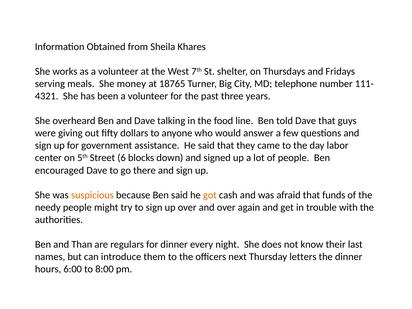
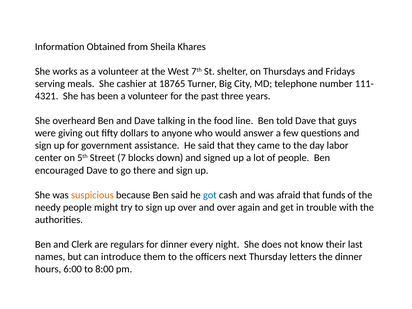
money: money -> cashier
6: 6 -> 7
got colour: orange -> blue
Than: Than -> Clerk
